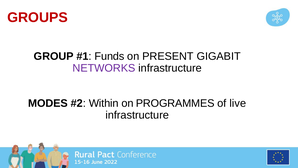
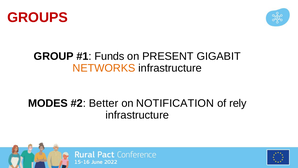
NETWORKS colour: purple -> orange
Within: Within -> Better
PROGRAMMES: PROGRAMMES -> NOTIFICATION
live: live -> rely
